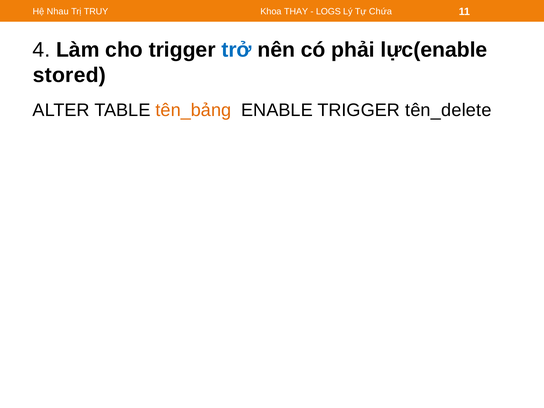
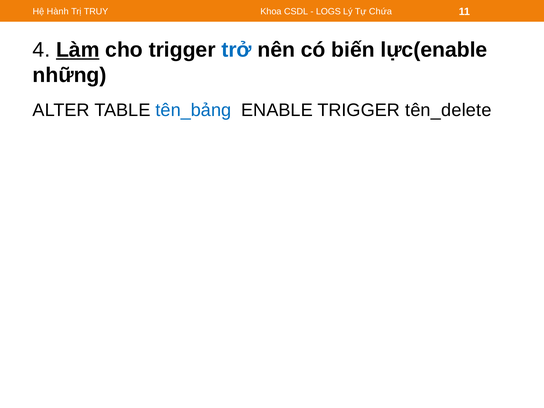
Nhau: Nhau -> Hành
THAY: THAY -> CSDL
Làm underline: none -> present
phải: phải -> biến
stored: stored -> những
tên_bảng colour: orange -> blue
